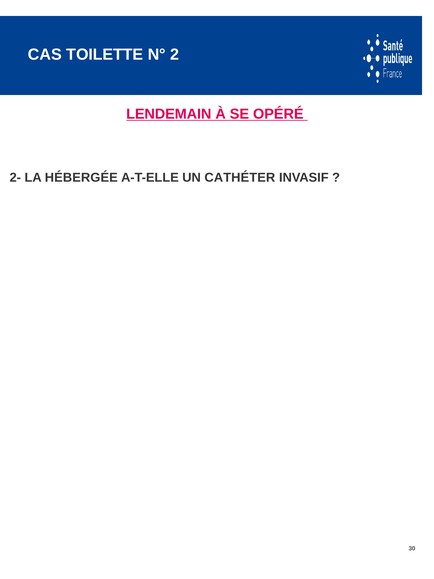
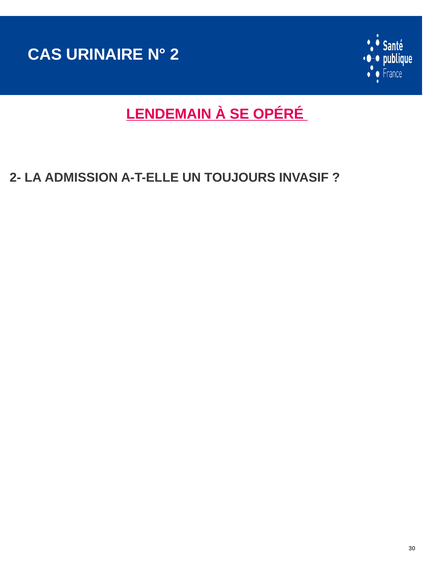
TOILETTE: TOILETTE -> URINAIRE
HÉBERGÉE: HÉBERGÉE -> ADMISSION
CATHÉTER: CATHÉTER -> TOUJOURS
